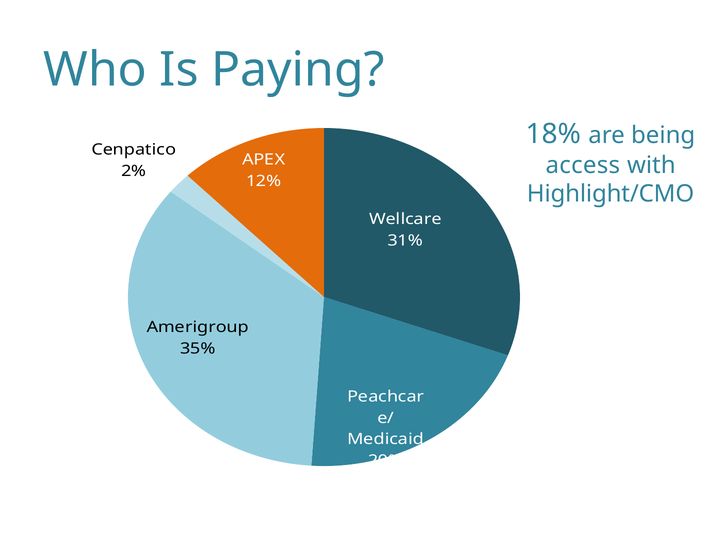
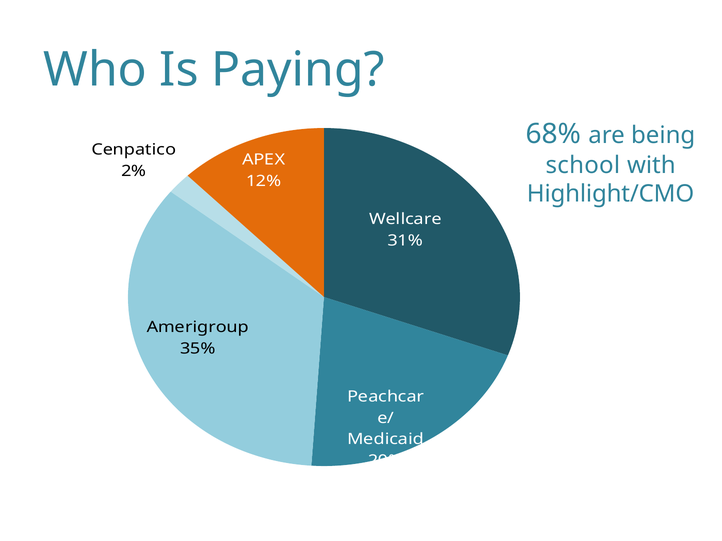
18%: 18% -> 68%
access: access -> school
